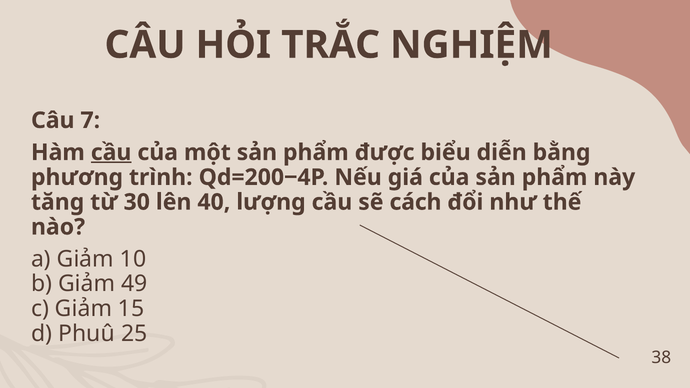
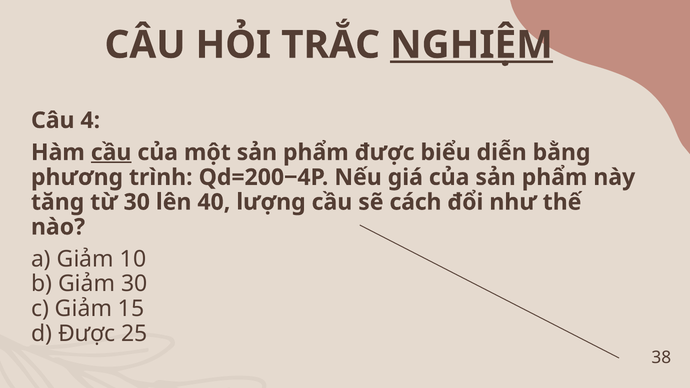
NGHIỆM underline: none -> present
7: 7 -> 4
Giảm 49: 49 -> 30
d Phuû: Phuû -> Được
